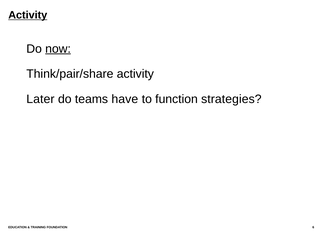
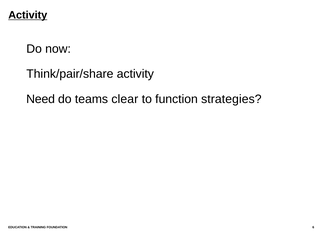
now underline: present -> none
Later: Later -> Need
have: have -> clear
